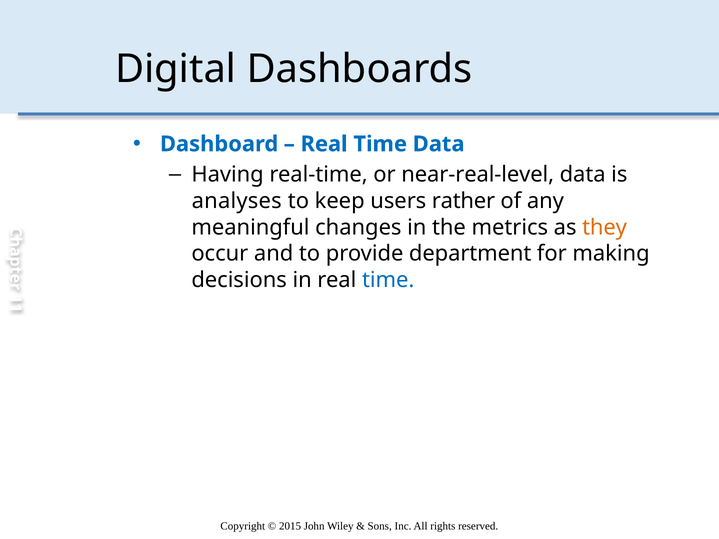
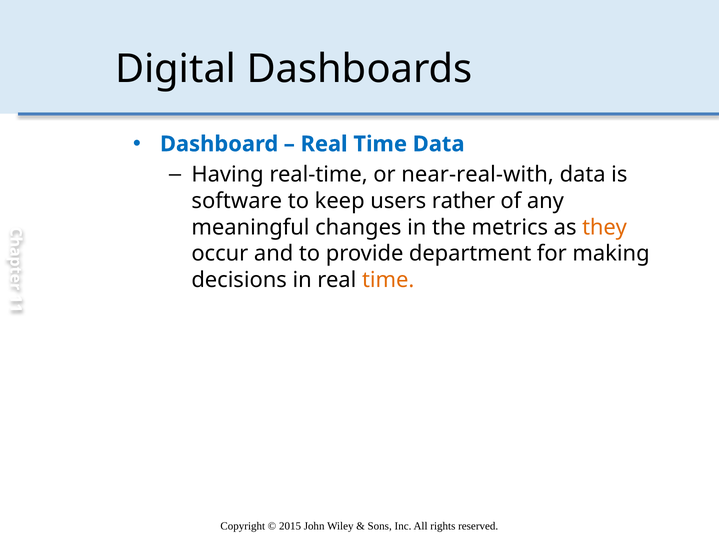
near-real-level: near-real-level -> near-real-with
analyses: analyses -> software
time at (388, 280) colour: blue -> orange
